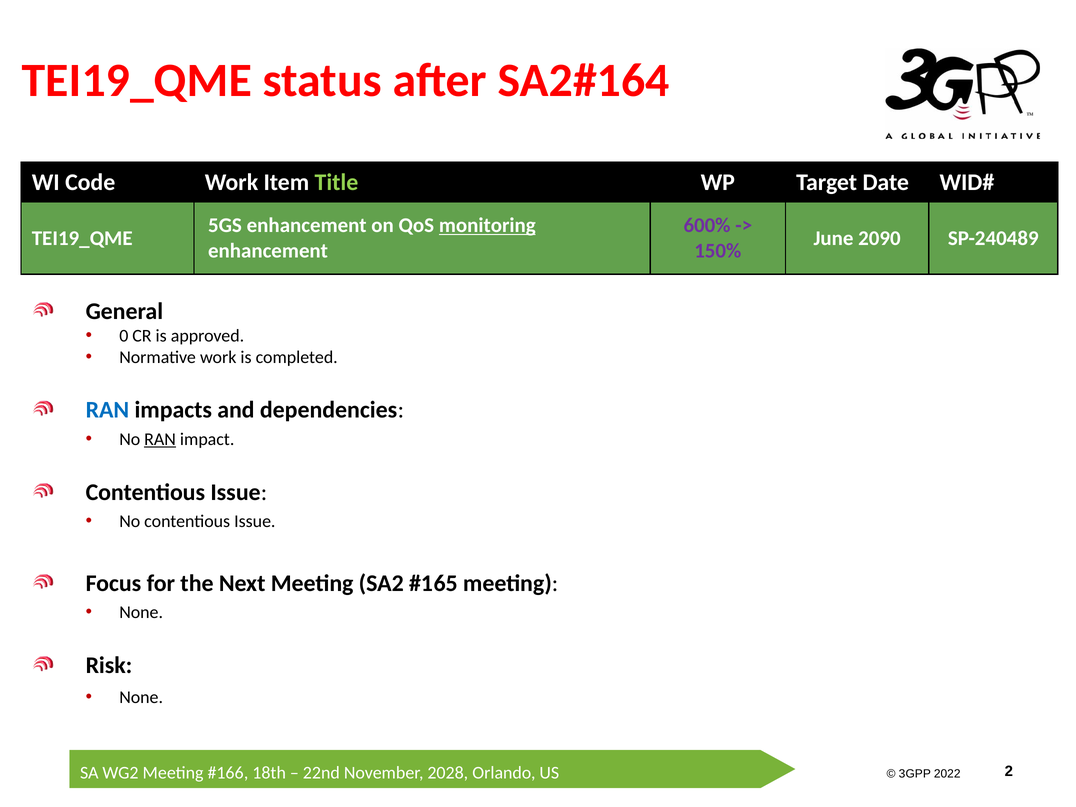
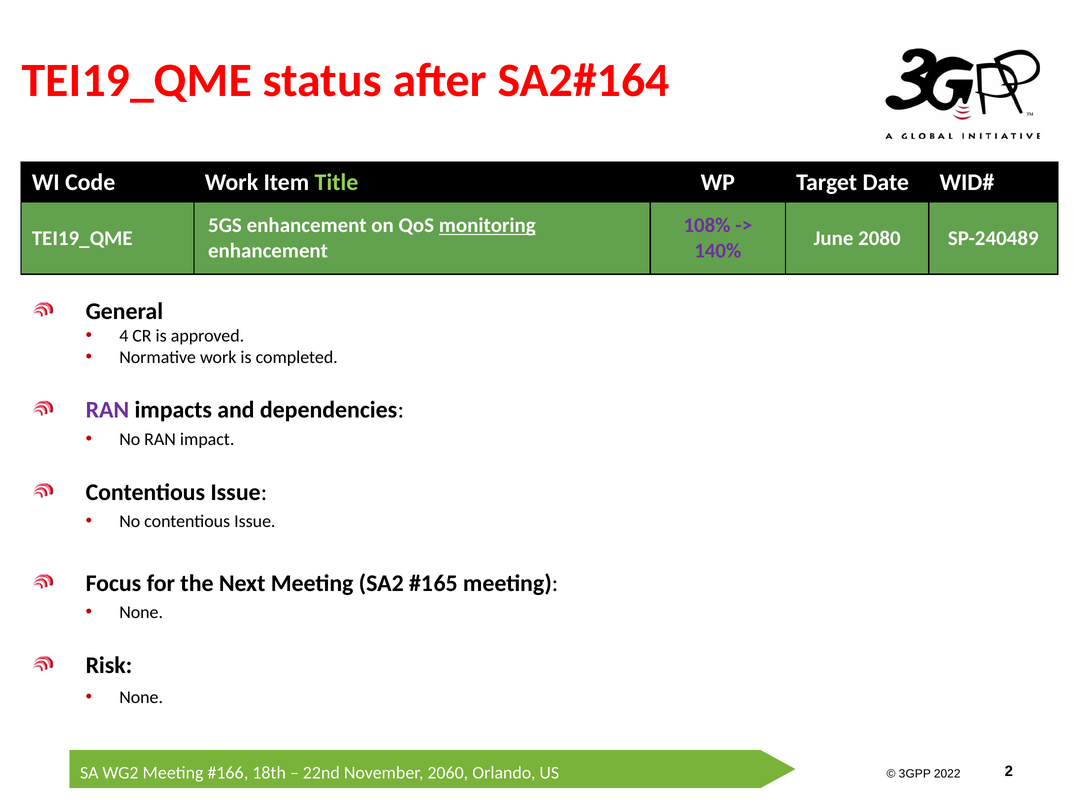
600%: 600% -> 108%
2090: 2090 -> 2080
150%: 150% -> 140%
0: 0 -> 4
RAN at (107, 410) colour: blue -> purple
RAN at (160, 439) underline: present -> none
2028: 2028 -> 2060
